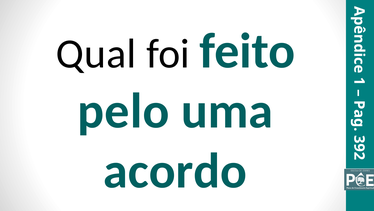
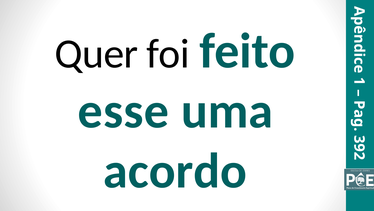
Qual: Qual -> Quer
pelo: pelo -> esse
